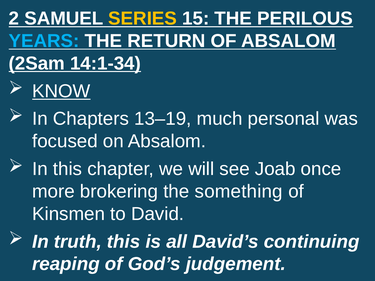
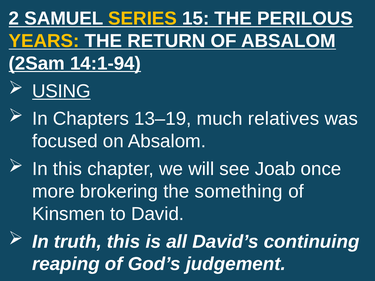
YEARS colour: light blue -> yellow
14:1-34: 14:1-34 -> 14:1-94
KNOW: KNOW -> USING
personal: personal -> relatives
